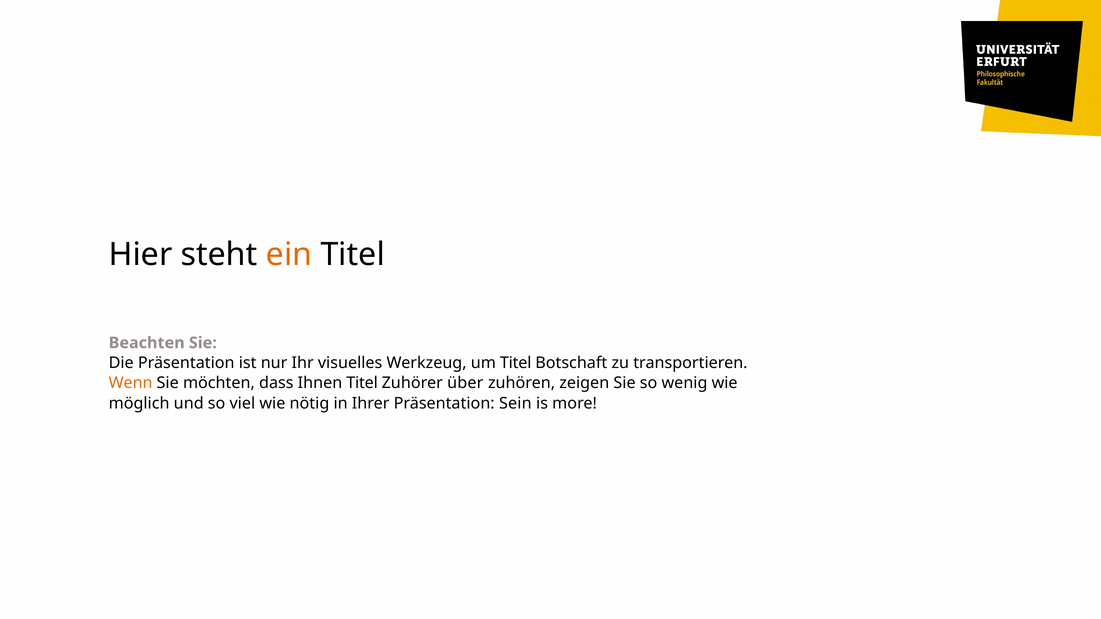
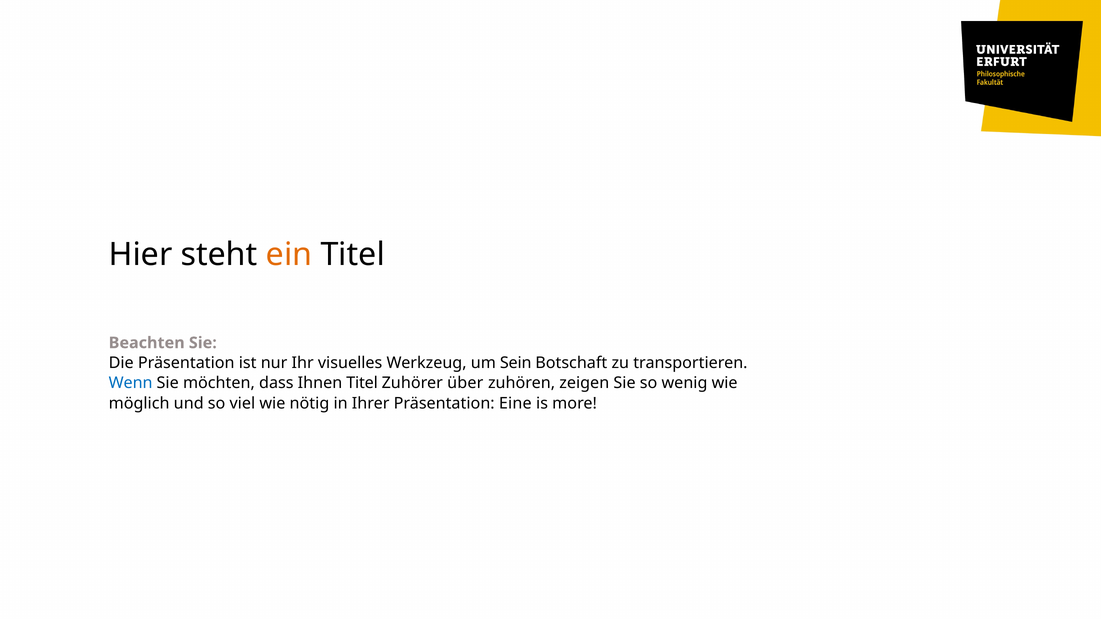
um Titel: Titel -> Sein
Wenn colour: orange -> blue
Sein: Sein -> Eine
